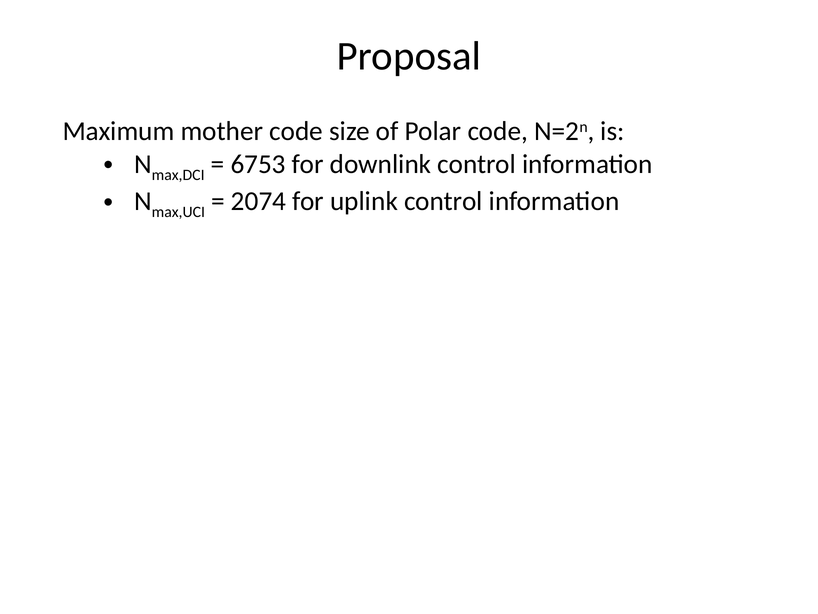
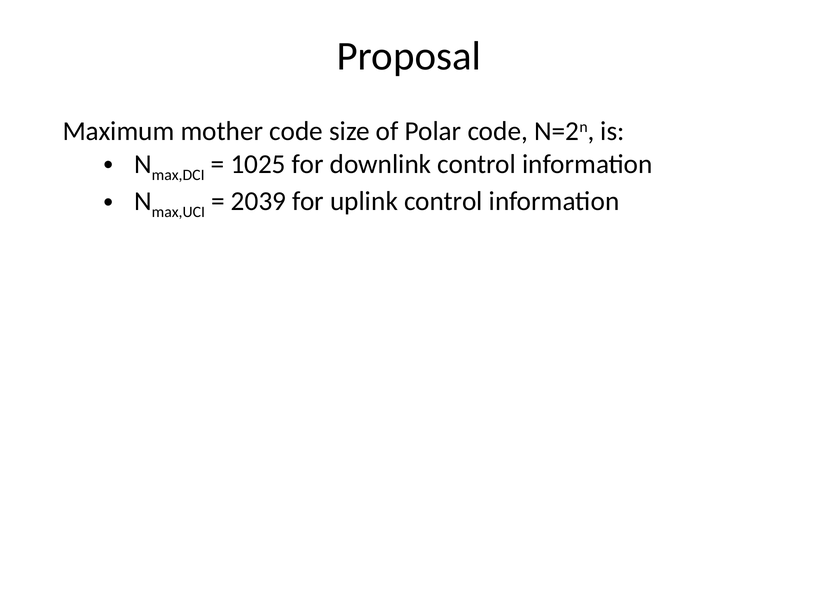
6753: 6753 -> 1025
2074: 2074 -> 2039
